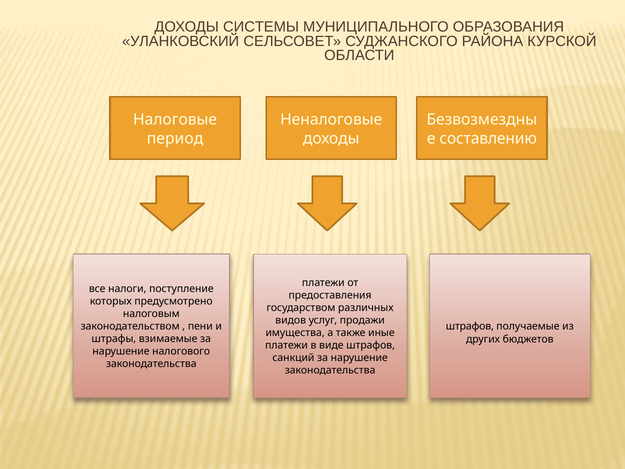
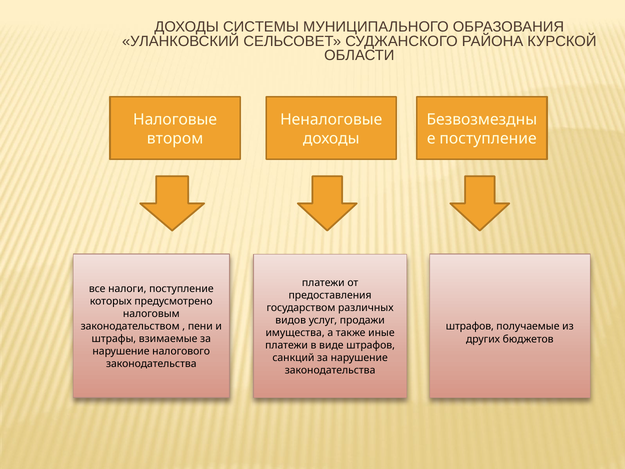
период: период -> втором
составлению at (488, 138): составлению -> поступление
